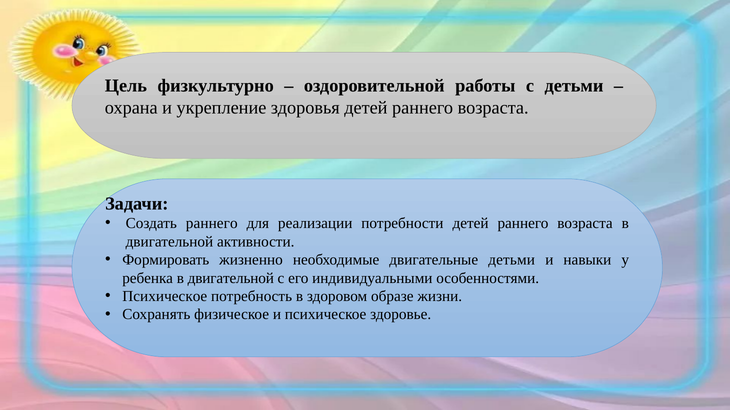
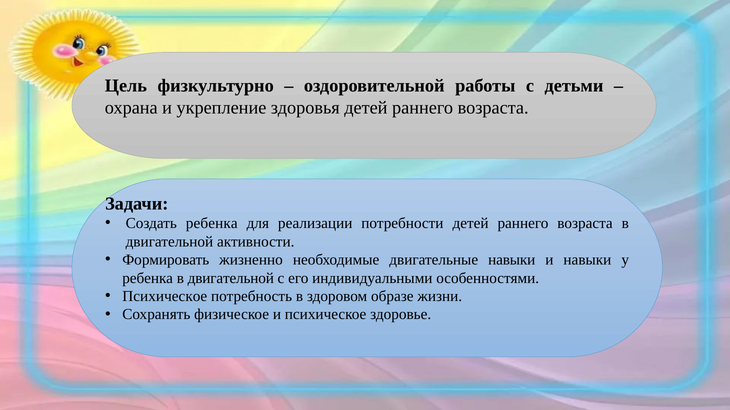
Создать раннего: раннего -> ребенка
двигательные детьми: детьми -> навыки
